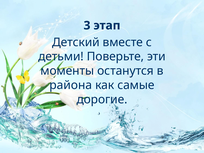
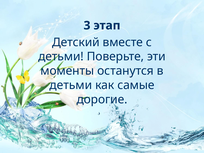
района at (71, 85): района -> детьми
